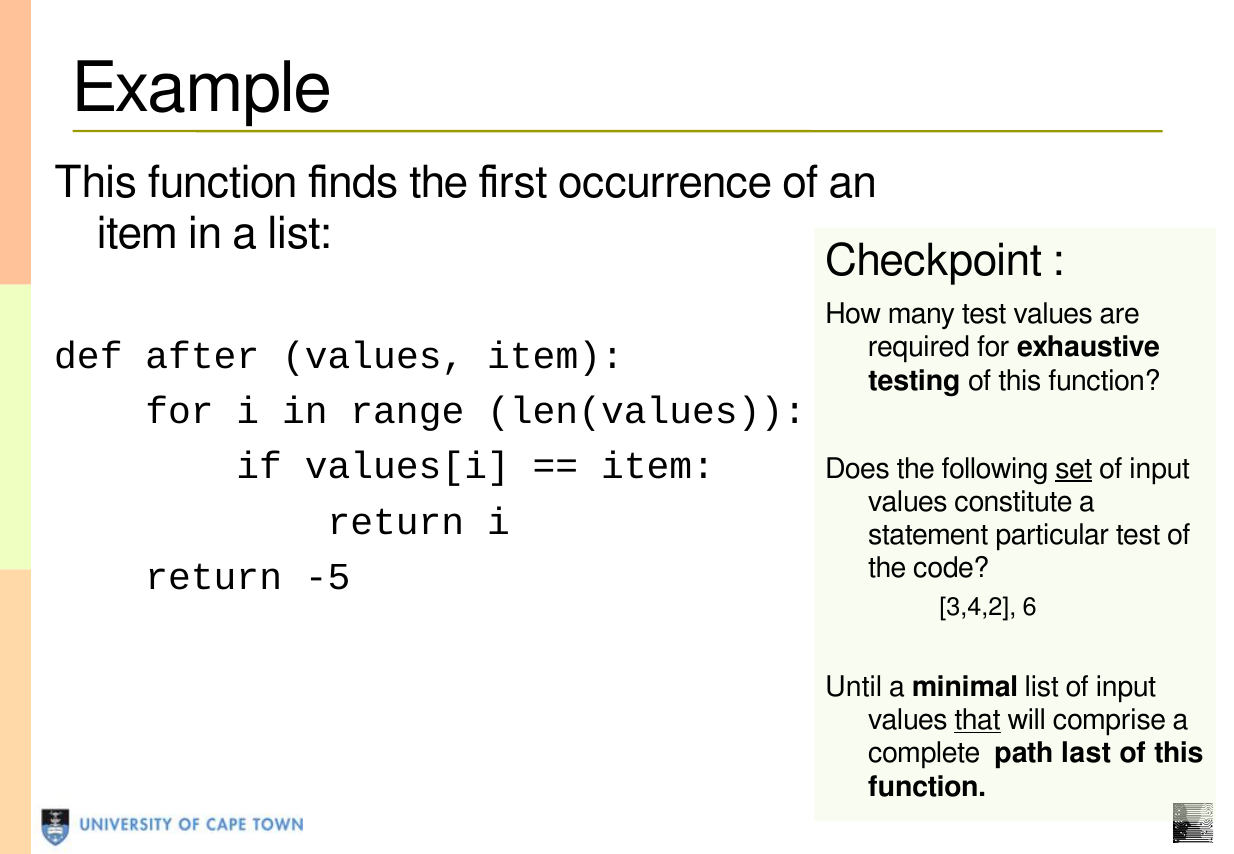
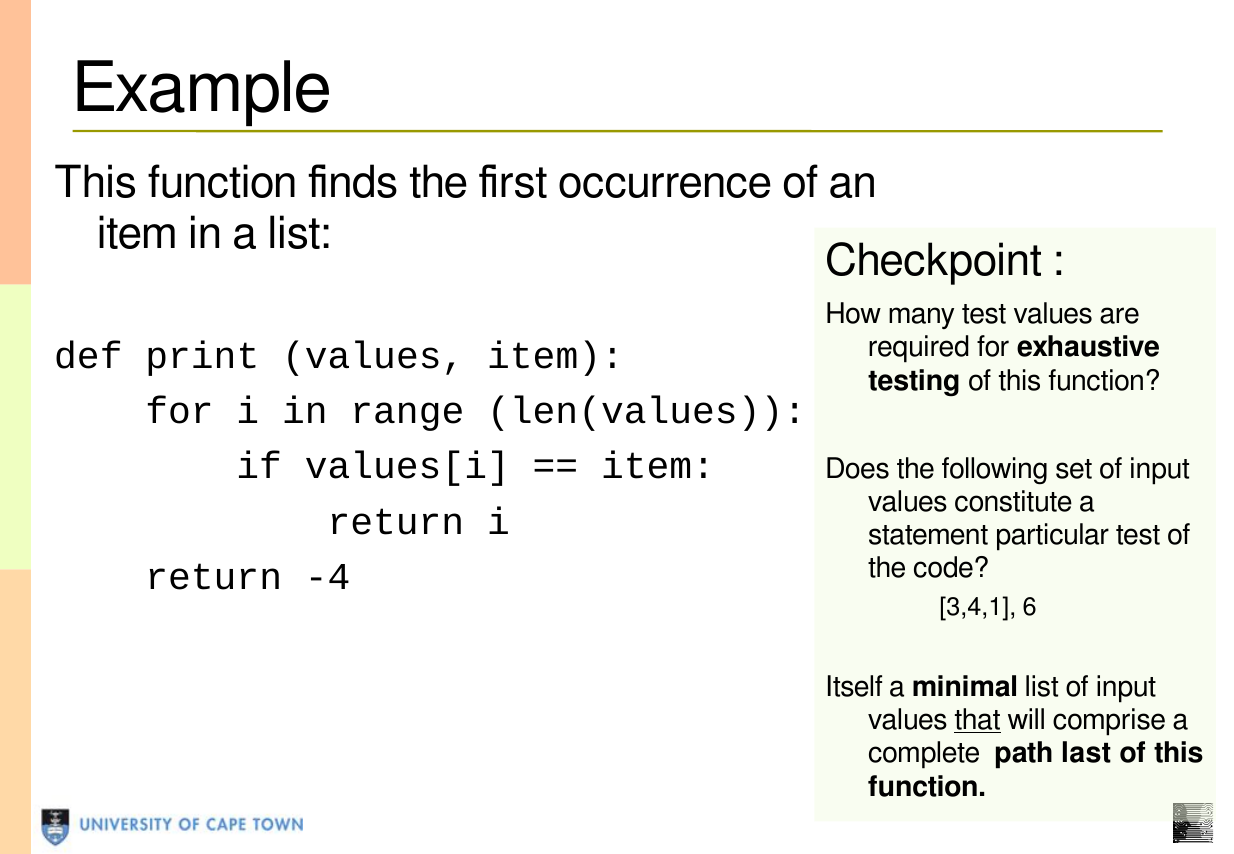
after: after -> print
set underline: present -> none
-5: -5 -> -4
3,4,2: 3,4,2 -> 3,4,1
Until: Until -> Itself
